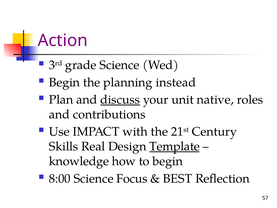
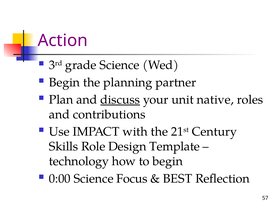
instead: instead -> partner
Real: Real -> Role
Template underline: present -> none
knowledge: knowledge -> technology
8:00: 8:00 -> 0:00
